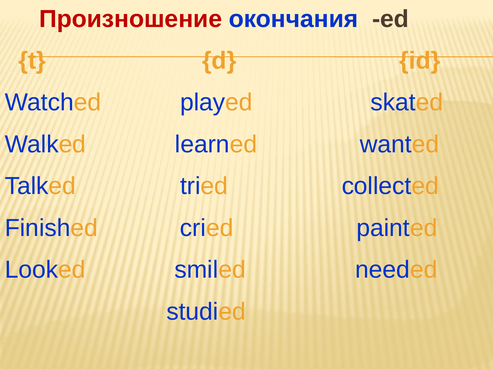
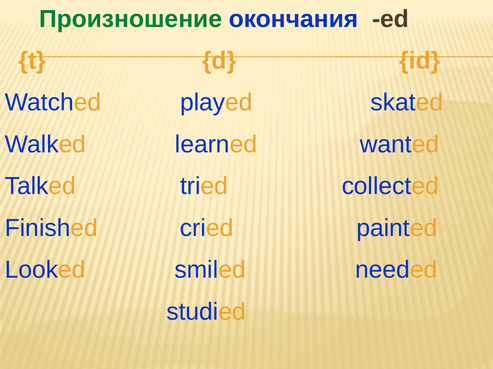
Произношение colour: red -> green
